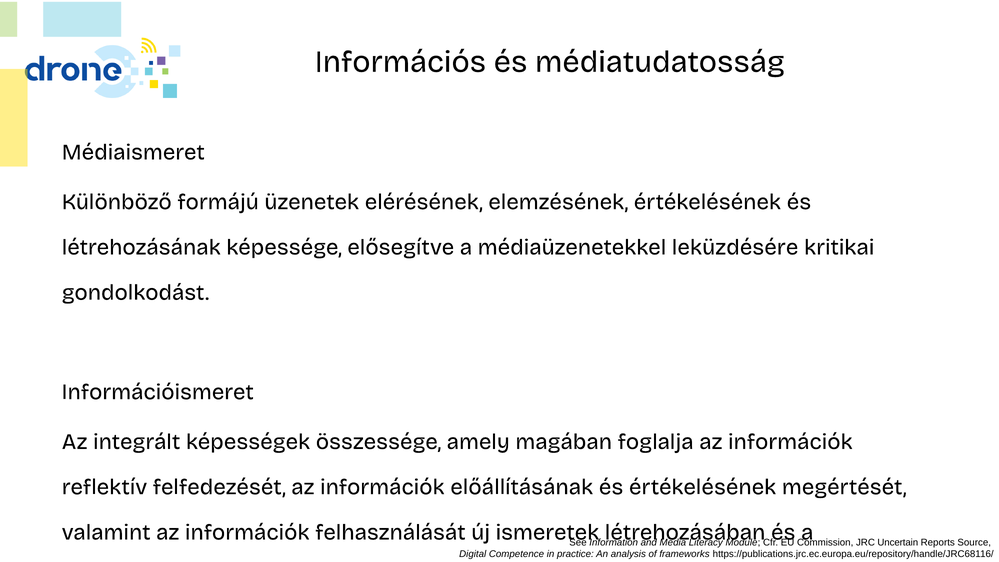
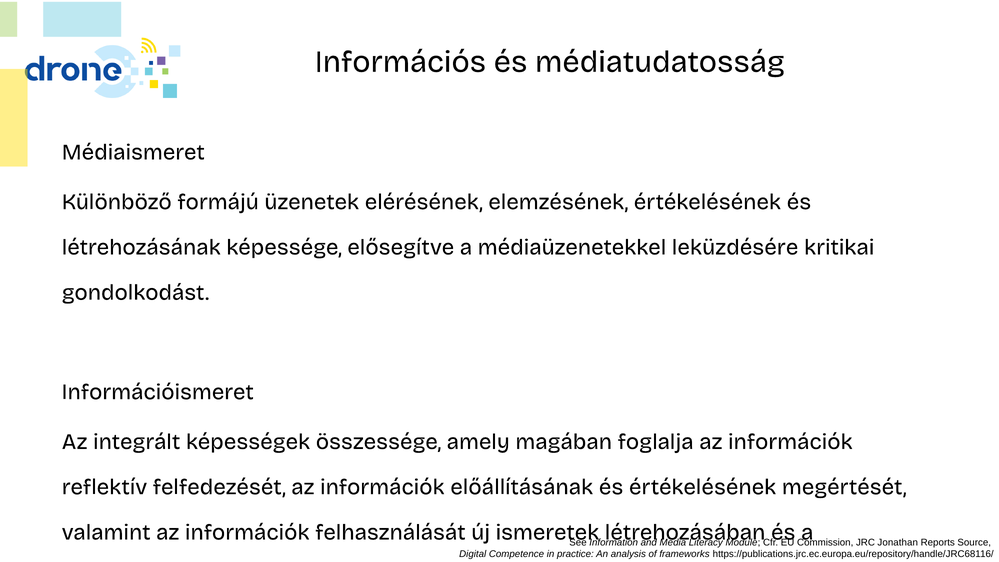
Uncertain: Uncertain -> Jonathan
